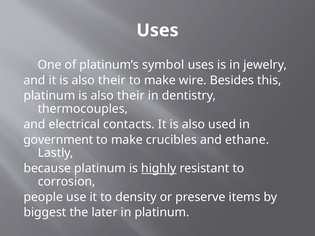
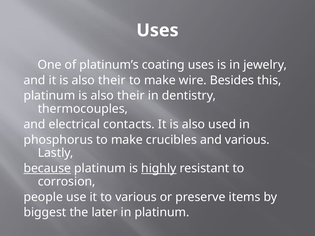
symbol: symbol -> coating
government: government -> phosphorus
and ethane: ethane -> various
because underline: none -> present
to density: density -> various
